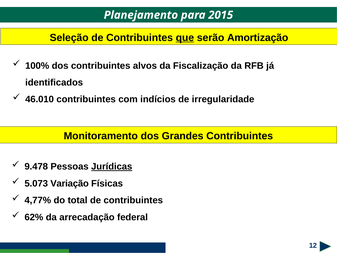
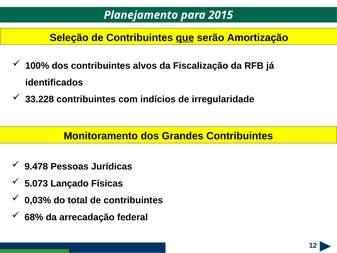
46.010: 46.010 -> 33.228
Jurídicas underline: present -> none
Variação: Variação -> Lançado
4,77%: 4,77% -> 0,03%
62%: 62% -> 68%
